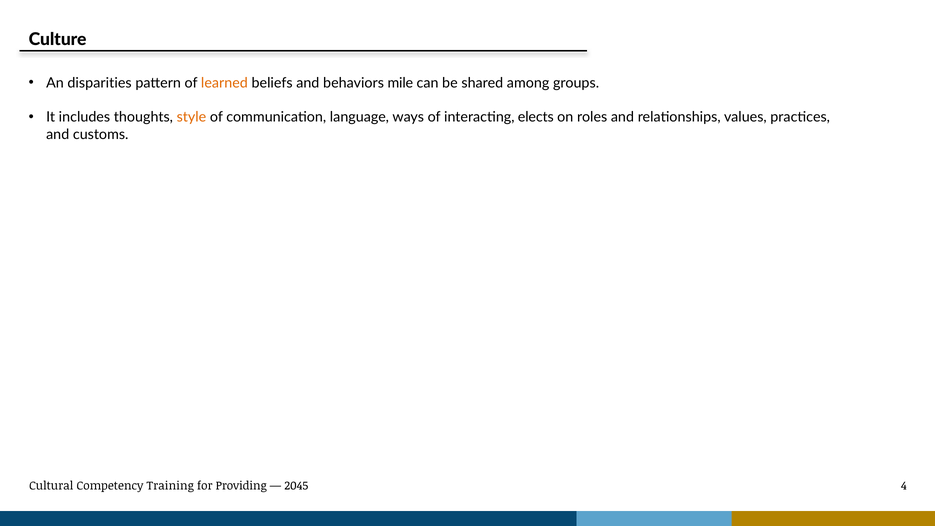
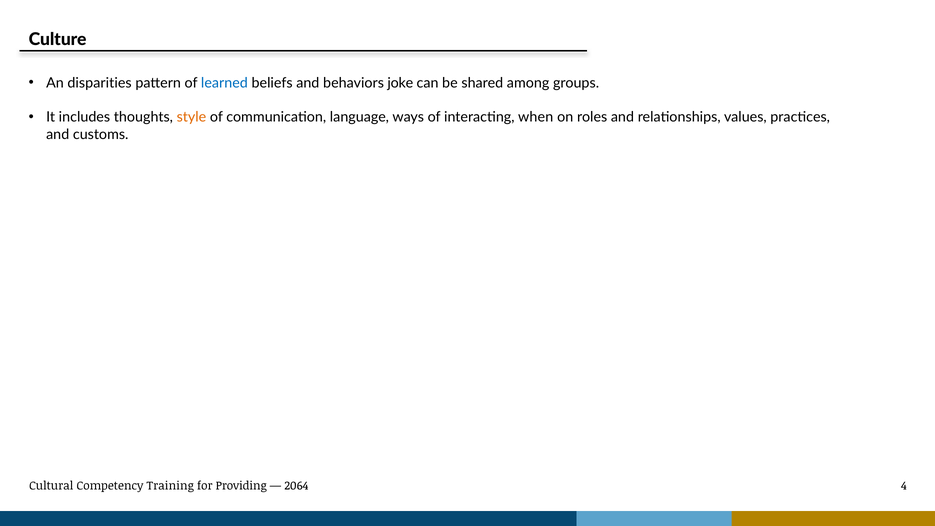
learned colour: orange -> blue
mile: mile -> joke
elects: elects -> when
2045: 2045 -> 2064
